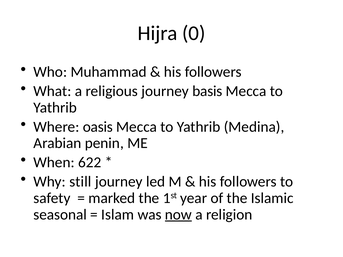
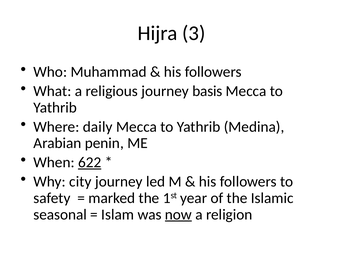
0: 0 -> 3
oasis: oasis -> daily
622 underline: none -> present
still: still -> city
